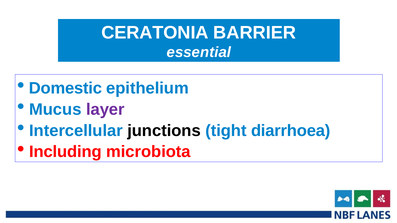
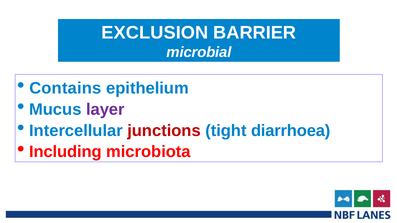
CERATONIA: CERATONIA -> EXCLUSION
essential: essential -> microbial
Domestic: Domestic -> Contains
junctions colour: black -> red
